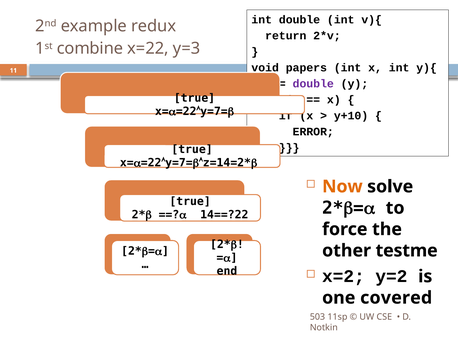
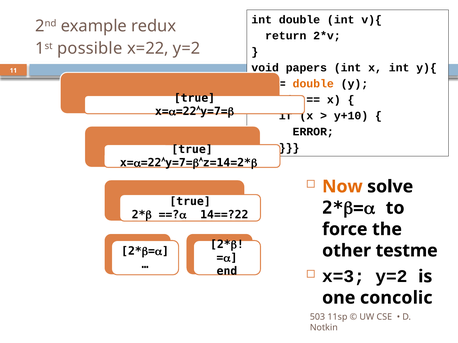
combine: combine -> possible
x=22 y=3: y=3 -> y=2
double at (313, 84) colour: purple -> orange
x=2: x=2 -> x=3
covered: covered -> concolic
